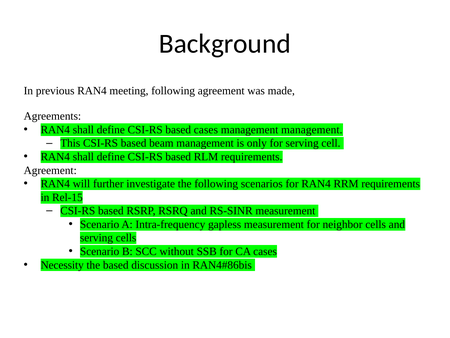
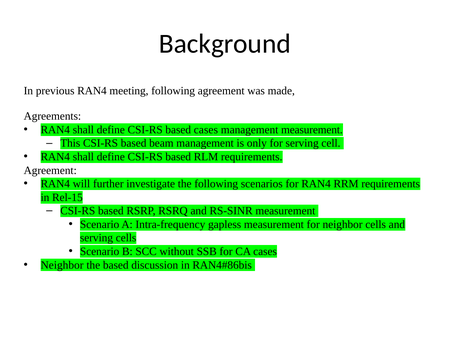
management management: management -> measurement
Necessity at (62, 265): Necessity -> Neighbor
